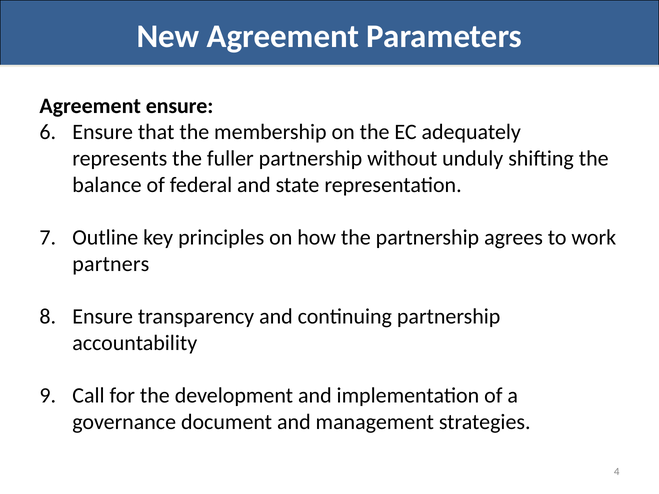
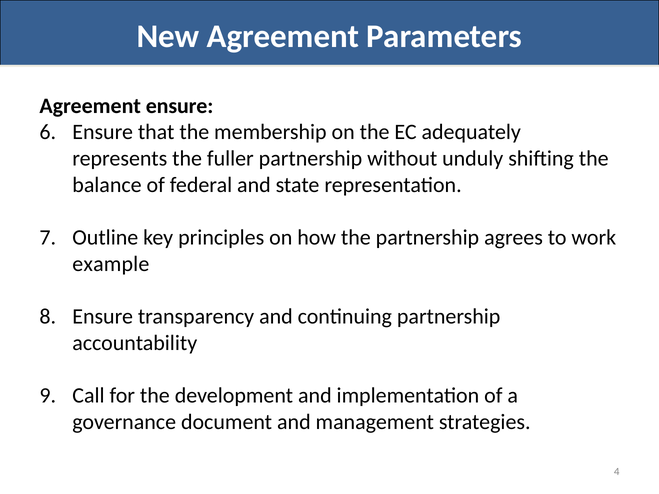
partners: partners -> example
